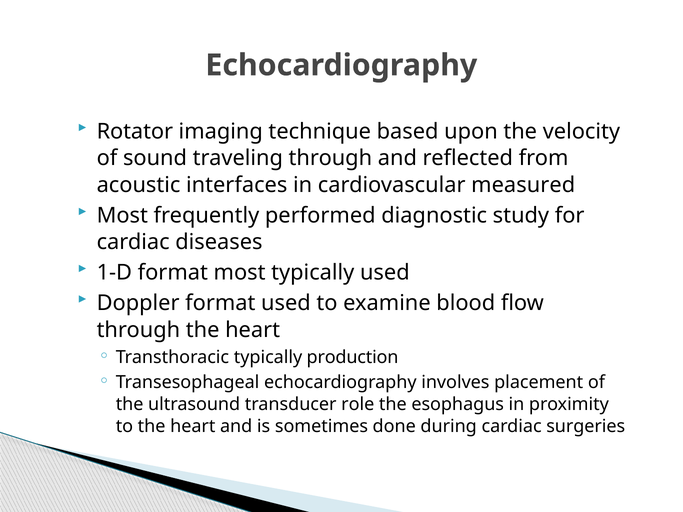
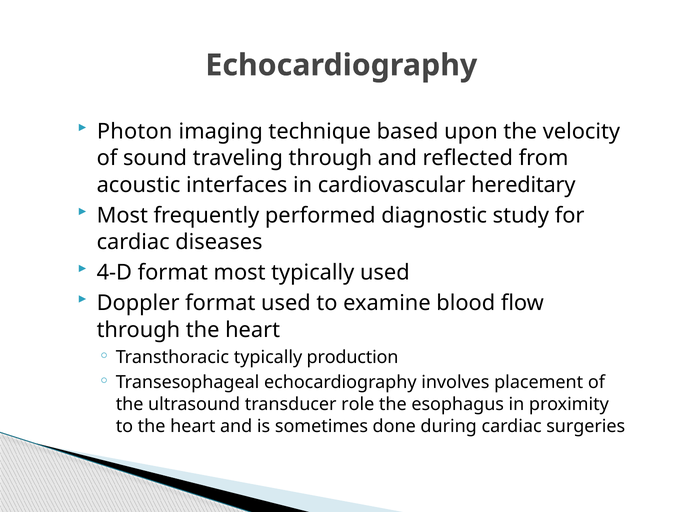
Rotator: Rotator -> Photon
measured: measured -> hereditary
1-D: 1-D -> 4-D
